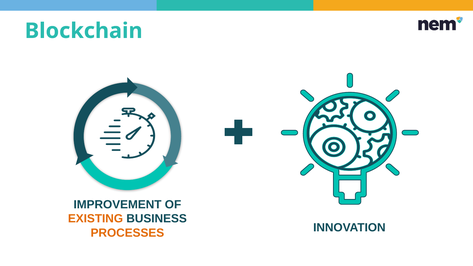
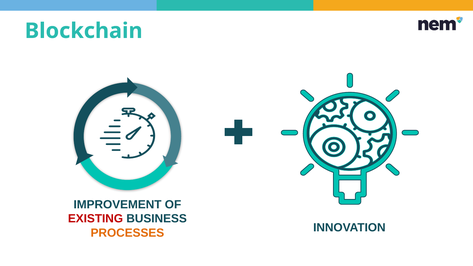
EXISTING colour: orange -> red
